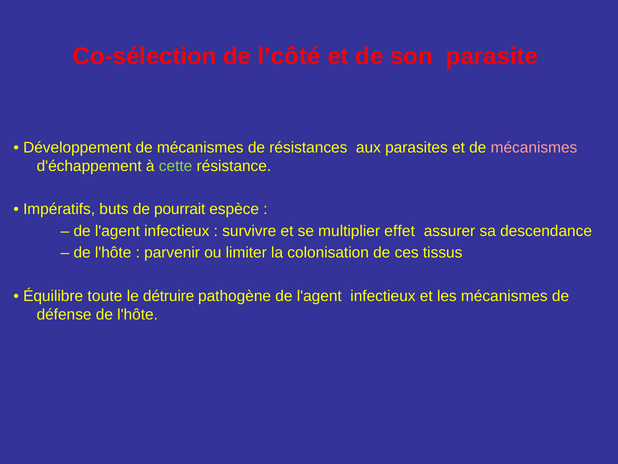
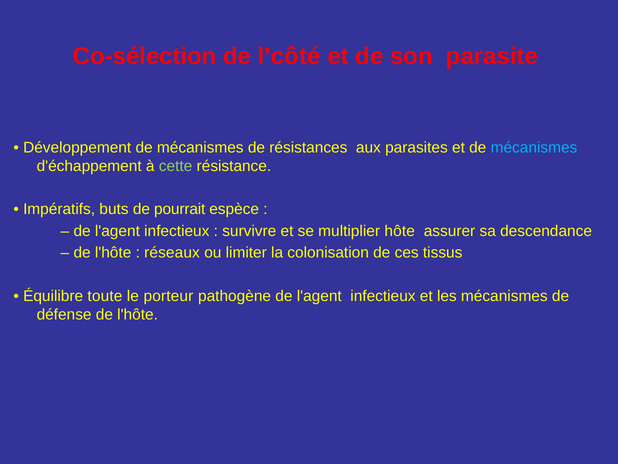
mécanismes at (534, 147) colour: pink -> light blue
effet: effet -> hôte
parvenir: parvenir -> réseaux
détruire: détruire -> porteur
